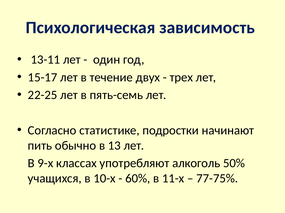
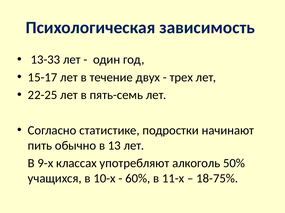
13-11: 13-11 -> 13-33
77-75%: 77-75% -> 18-75%
